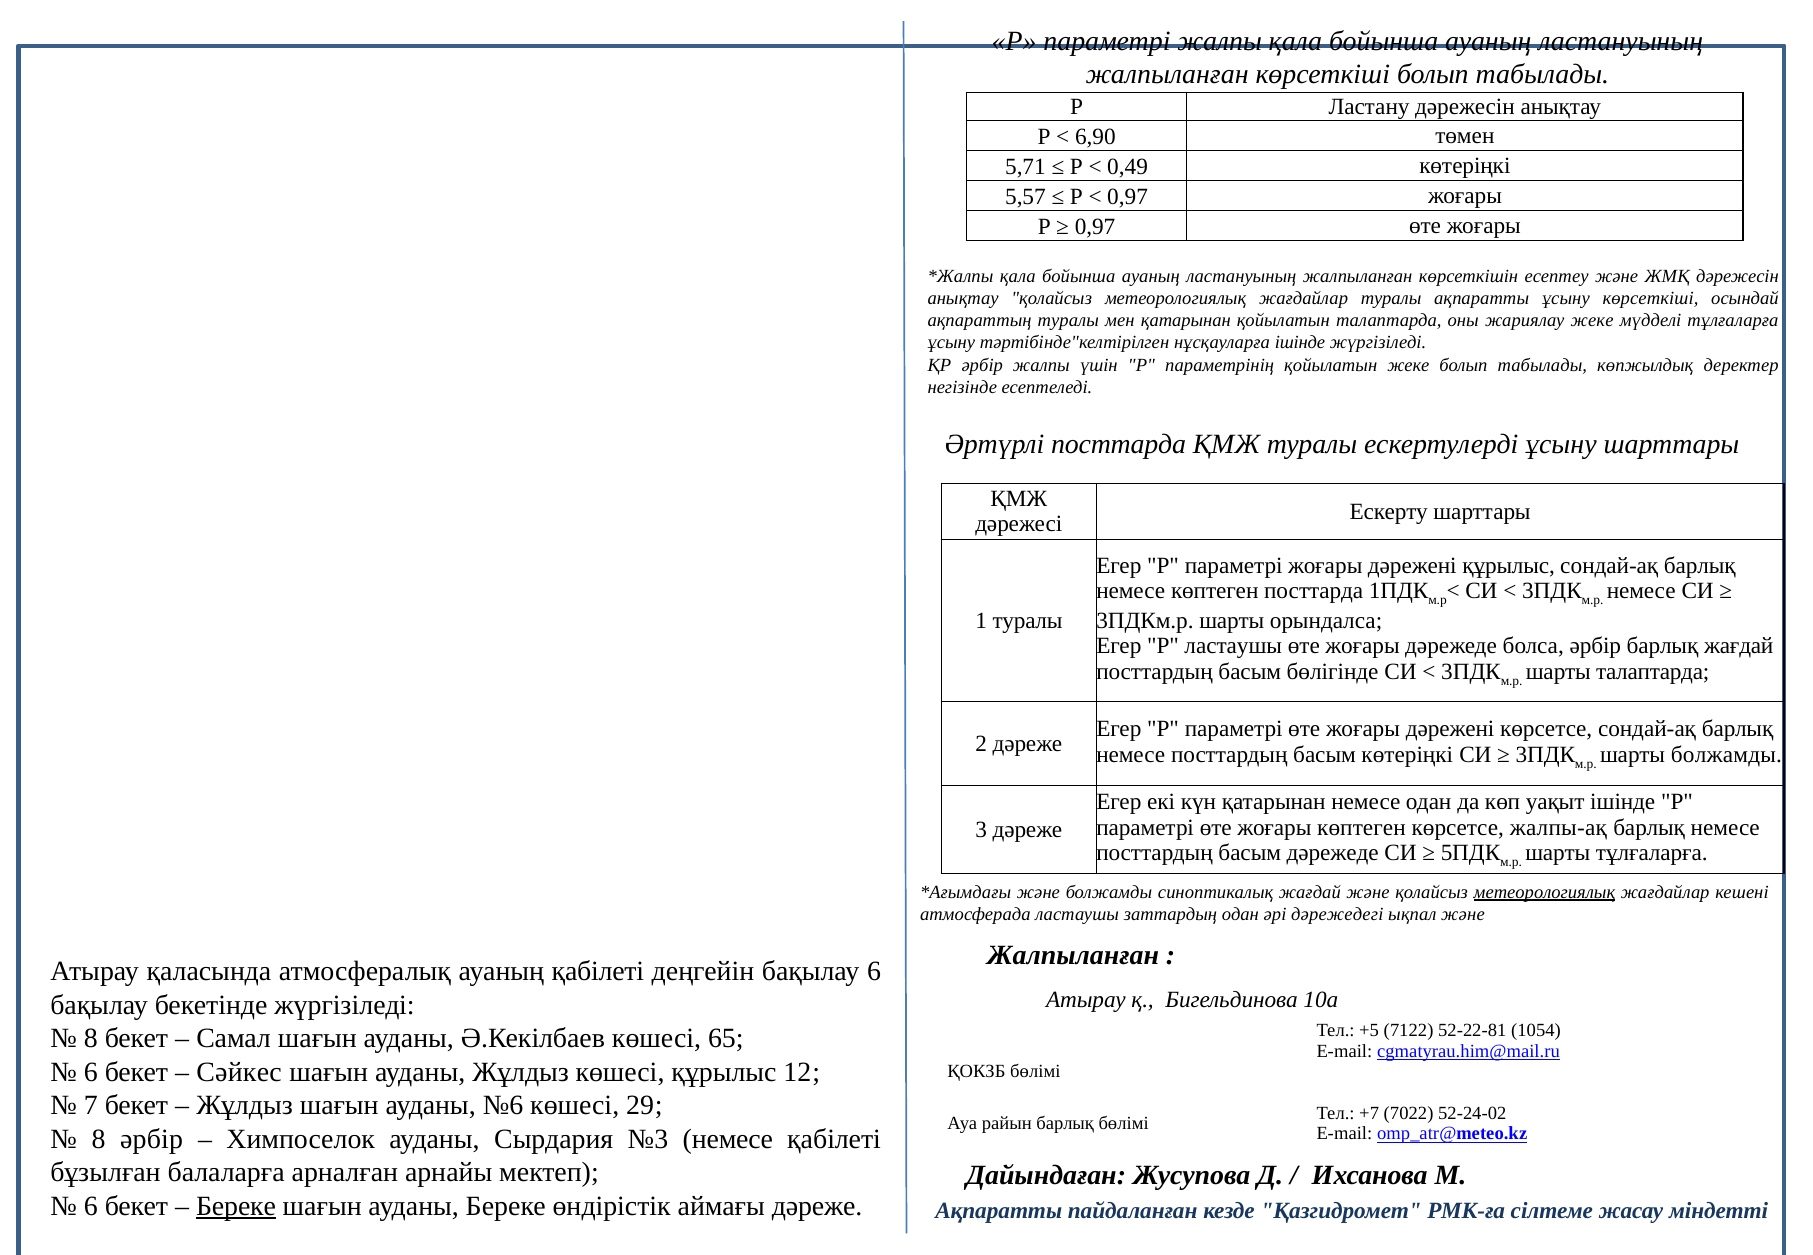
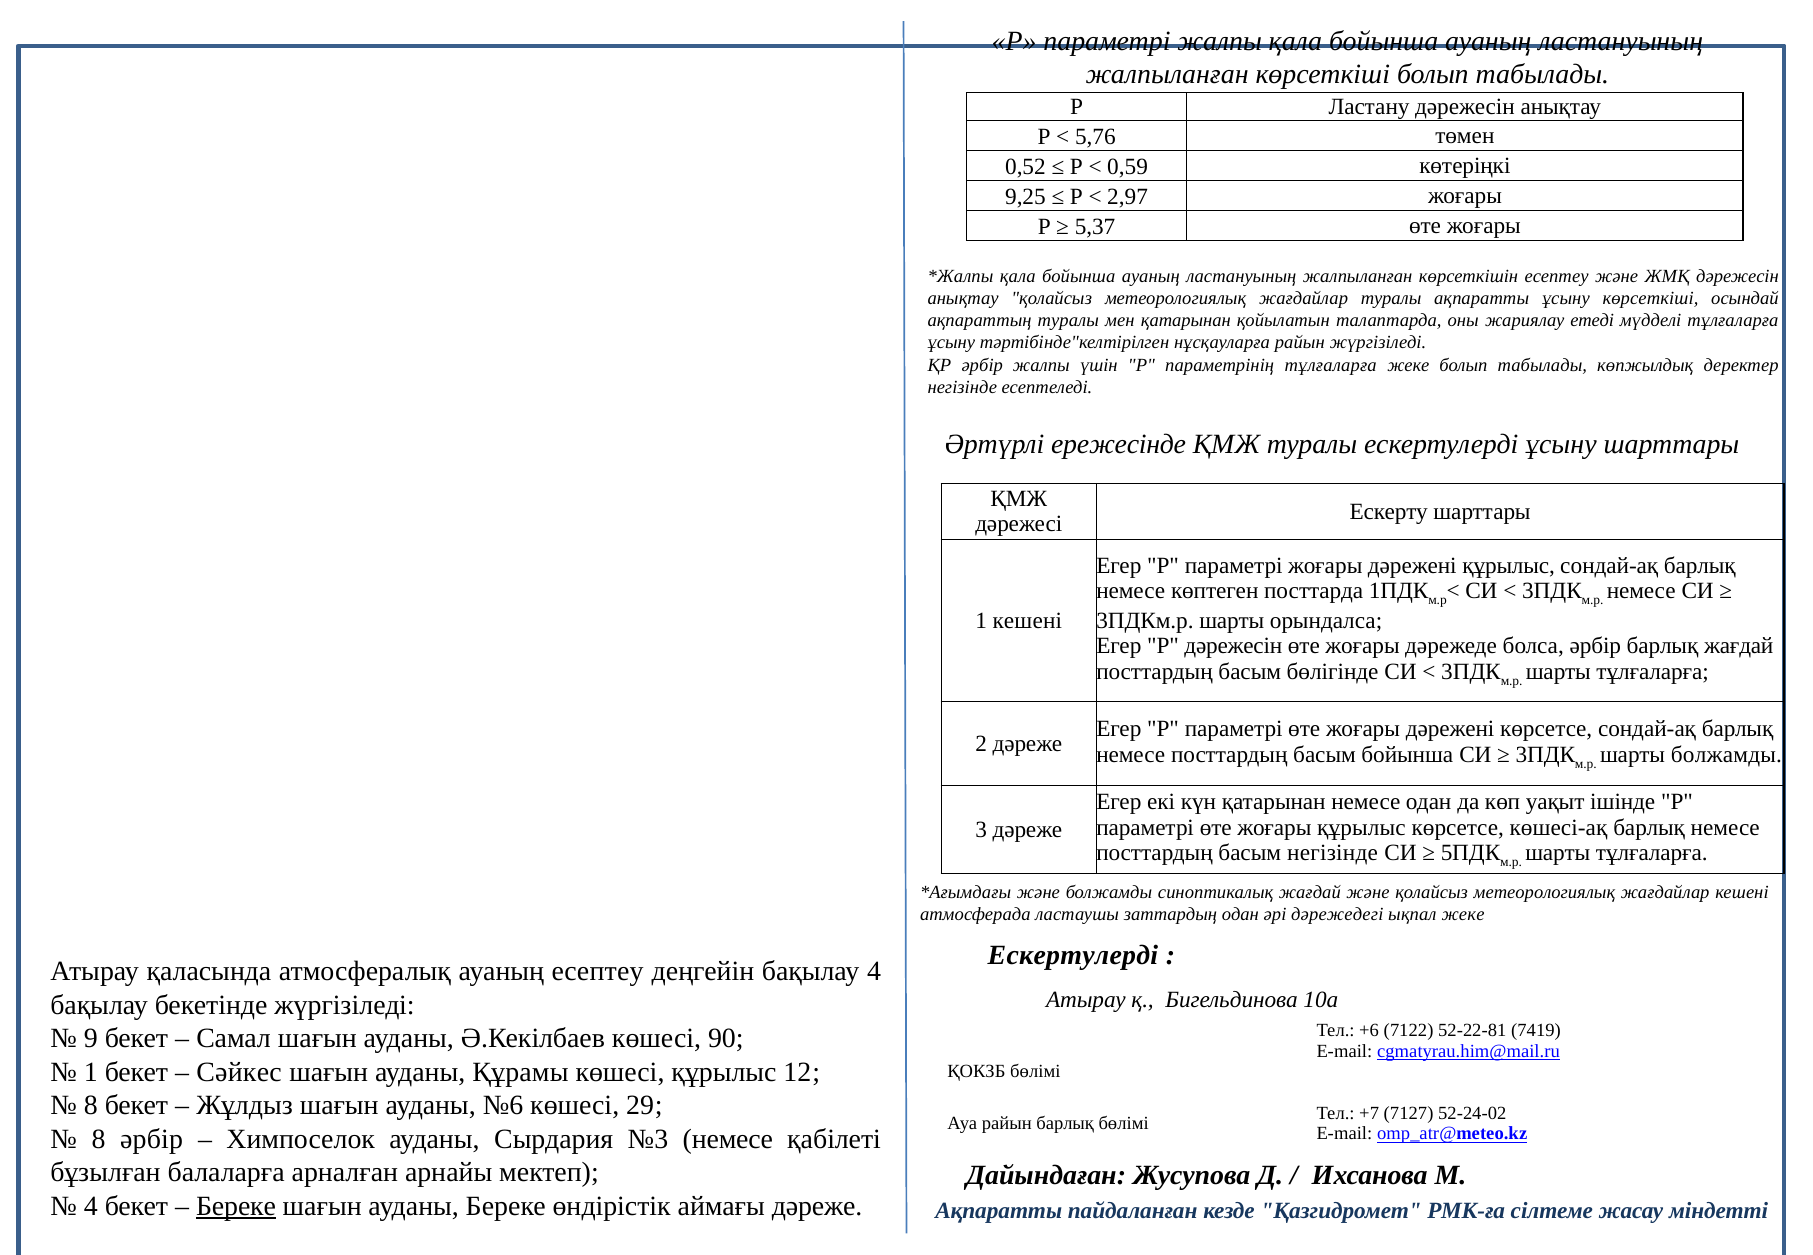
6,90: 6,90 -> 5,76
5,71: 5,71 -> 0,52
0,49: 0,49 -> 0,59
5,57: 5,57 -> 9,25
0,97 at (1128, 197): 0,97 -> 2,97
0,97 at (1095, 227): 0,97 -> 5,37
жариялау жеке: жеке -> етеді
нұсқауларға ішінде: ішінде -> райын
параметрінің қойылатын: қойылатын -> тұлғаларға
Әртүрлі посттарда: посттарда -> ережесінде
1 туралы: туралы -> кешені
P ластаушы: ластаушы -> дәрежесін
талаптарда at (1653, 672): талаптарда -> тұлғаларға
басым көтеріңкі: көтеріңкі -> бойынша
жоғары көптеген: көптеген -> құрылыс
жалпы-ақ: жалпы-ақ -> көшесі-ақ
басым дәрежеде: дәрежеде -> негізінде
метеорологиялық at (1544, 892) underline: present -> none
ықпал және: және -> жеке
Жалпыланған at (1073, 956): Жалпыланған -> Ескертулерді
ауаның қабілеті: қабілеті -> есептеу
бақылау 6: 6 -> 4
+5: +5 -> +6
1054: 1054 -> 7419
8 at (91, 1039): 8 -> 9
65: 65 -> 90
6 at (91, 1072): 6 -> 1
ауданы Жұлдыз: Жұлдыз -> Құрамы
7 at (91, 1106): 7 -> 8
7022: 7022 -> 7127
6 at (91, 1206): 6 -> 4
